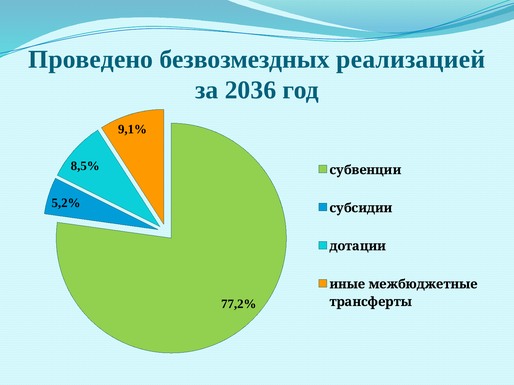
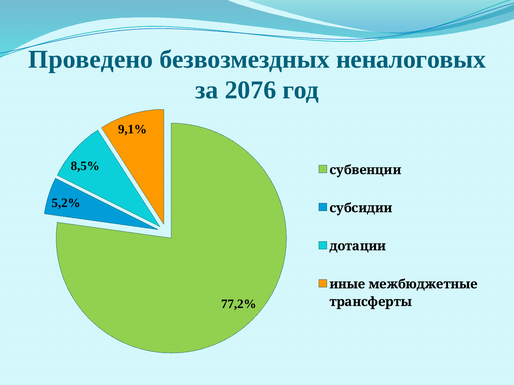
реализацией: реализацией -> неналоговых
2036: 2036 -> 2076
